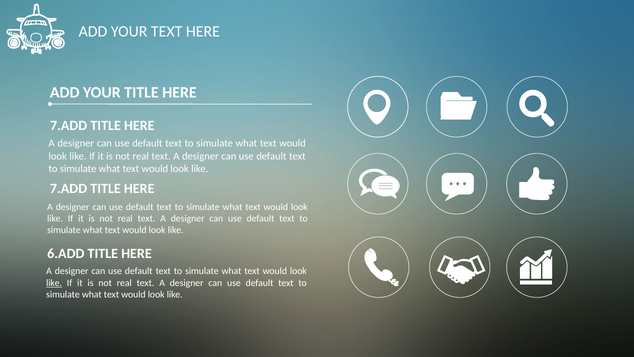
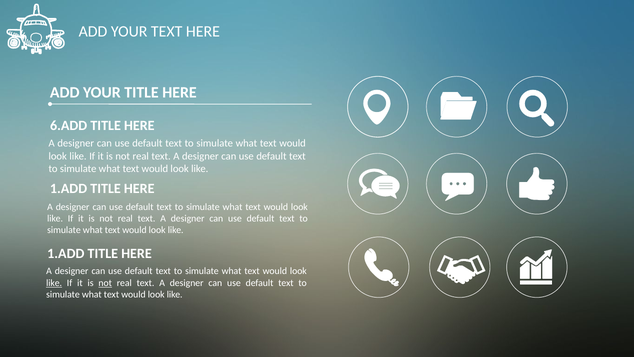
7.ADD at (69, 126): 7.ADD -> 6.ADD
7.ADD at (69, 188): 7.ADD -> 1.ADD
6.ADD at (66, 253): 6.ADD -> 1.ADD
not at (105, 283) underline: none -> present
